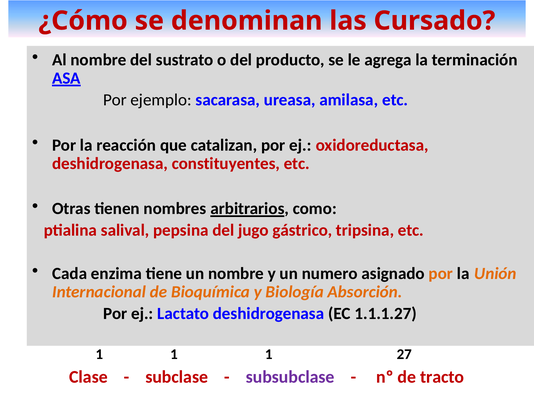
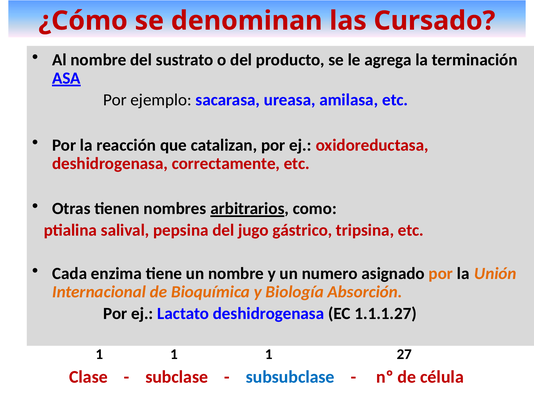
constituyentes: constituyentes -> correctamente
subsubclase colour: purple -> blue
tracto: tracto -> célula
